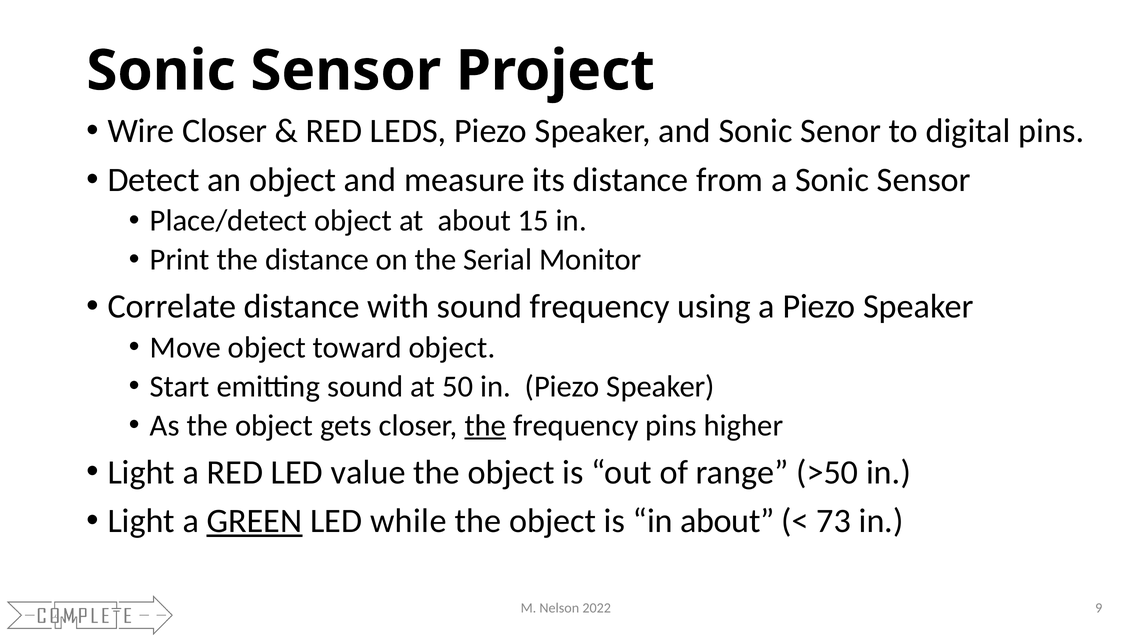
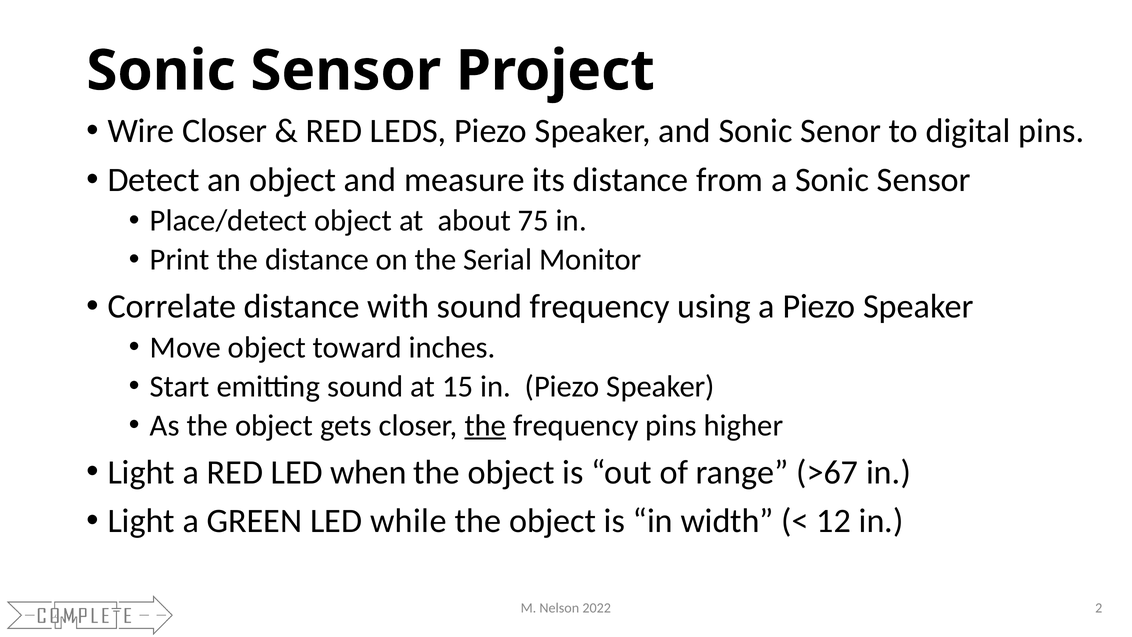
15: 15 -> 75
toward object: object -> inches
50: 50 -> 15
value: value -> when
>50: >50 -> >67
GREEN underline: present -> none
in about: about -> width
73: 73 -> 12
9: 9 -> 2
